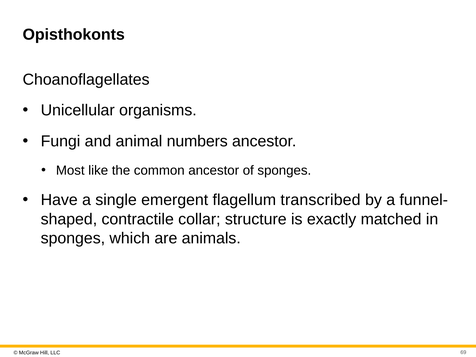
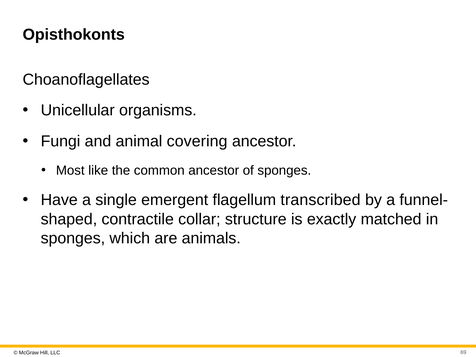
numbers: numbers -> covering
